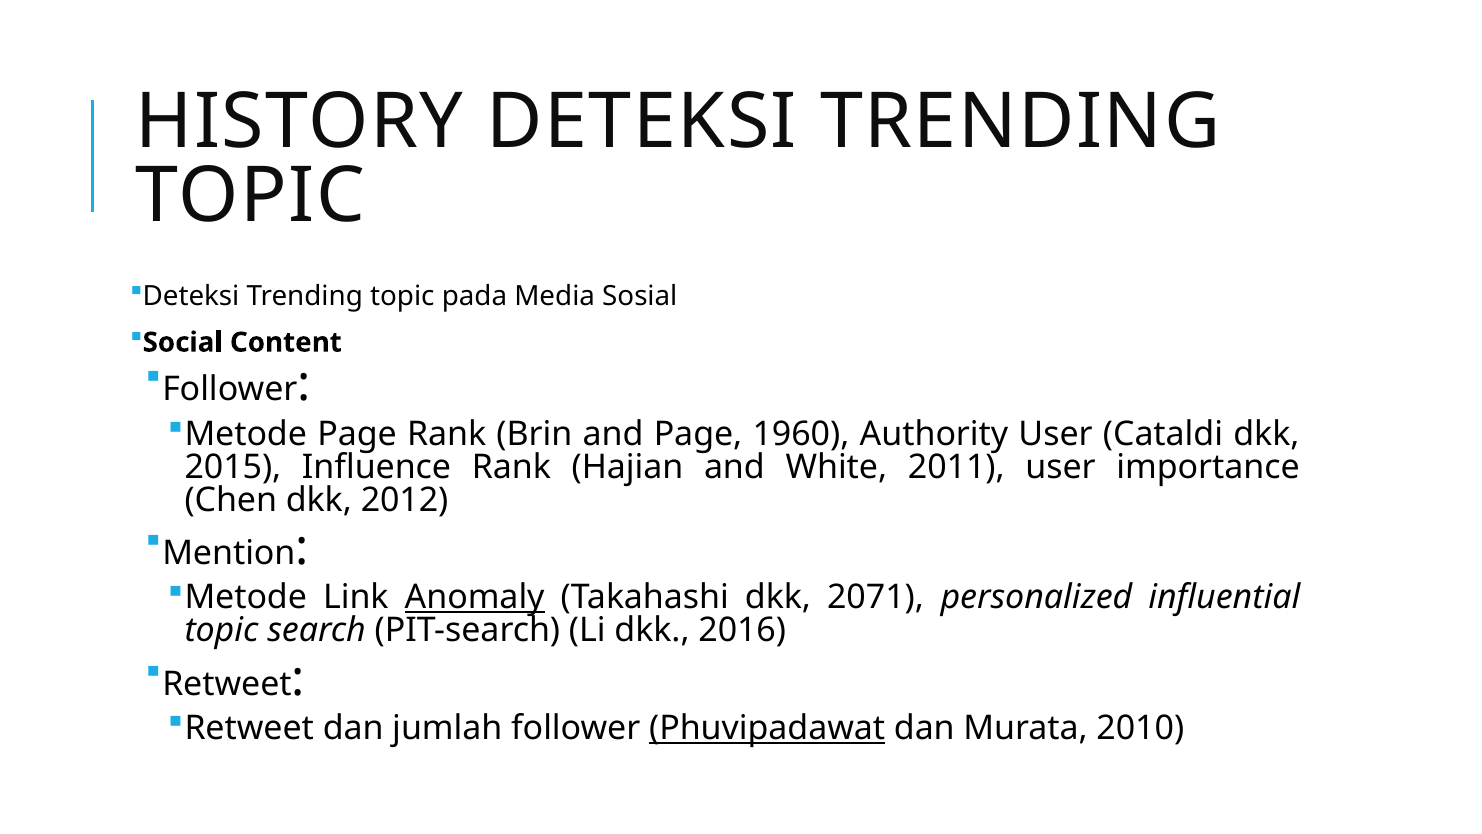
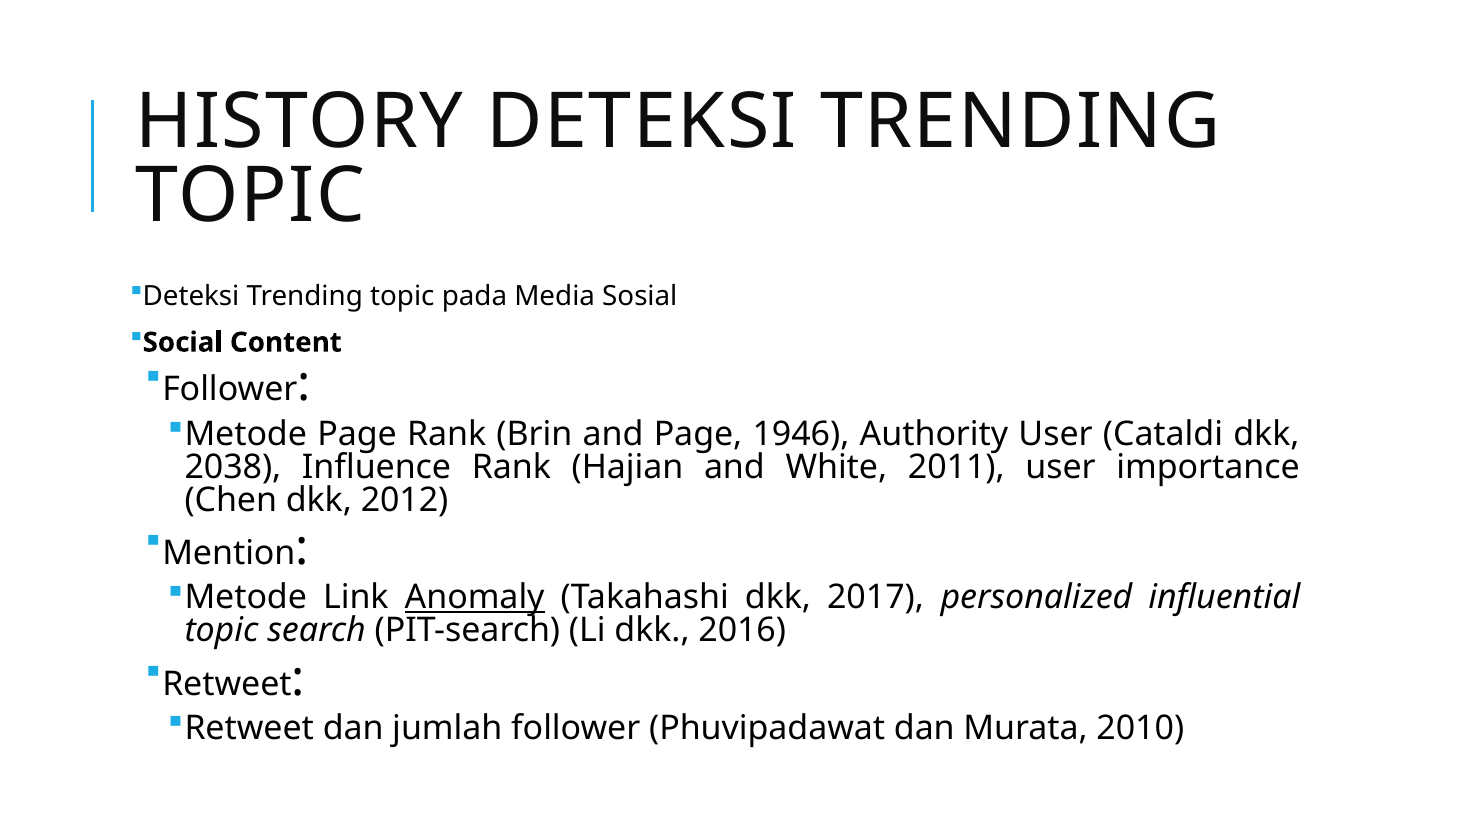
1960: 1960 -> 1946
2015: 2015 -> 2038
2071: 2071 -> 2017
Phuvipadawat underline: present -> none
